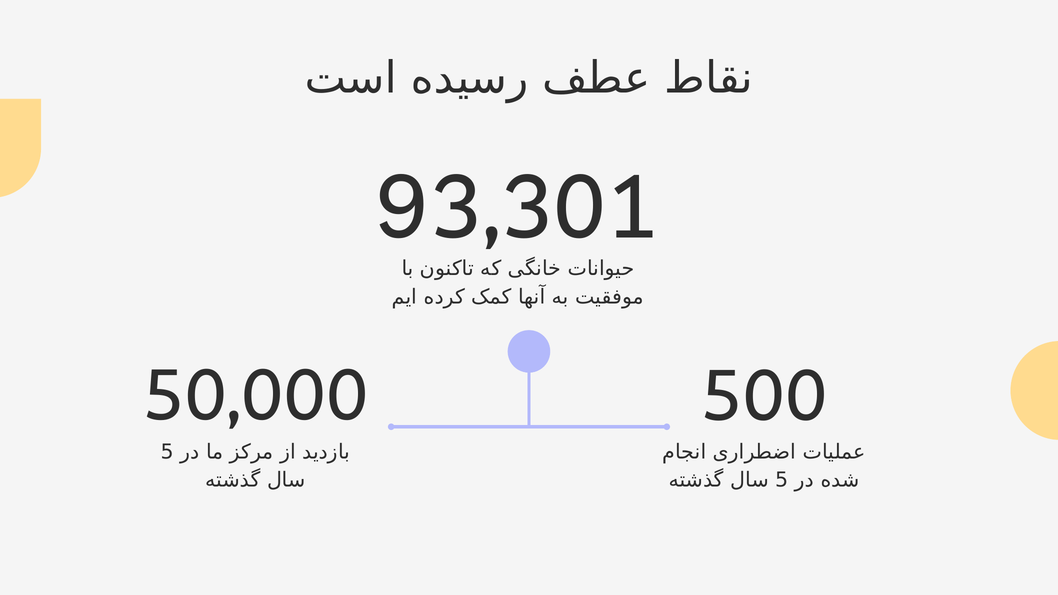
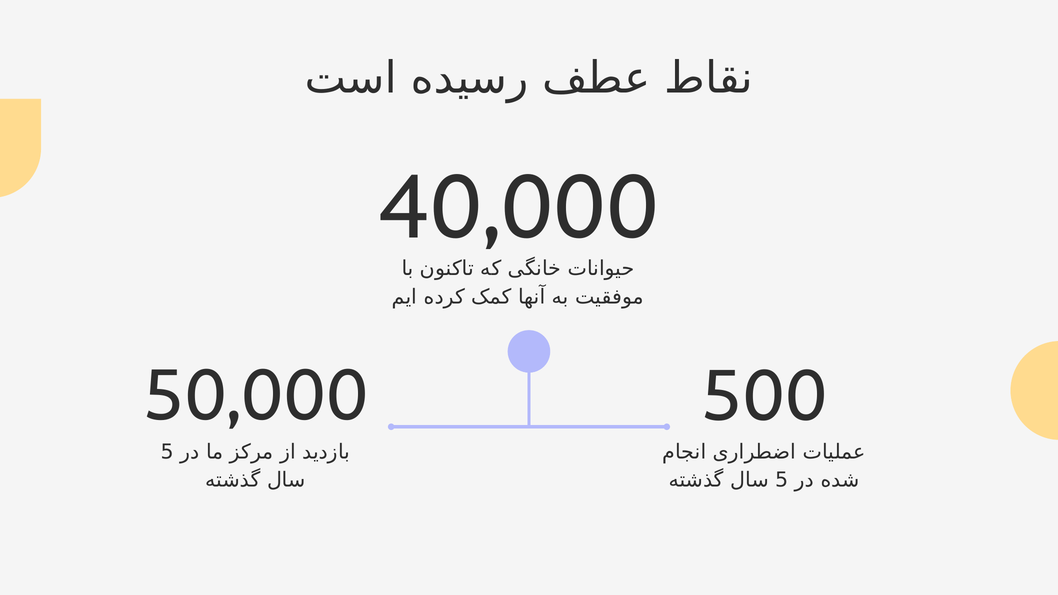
93,301: 93,301 -> 40,000
